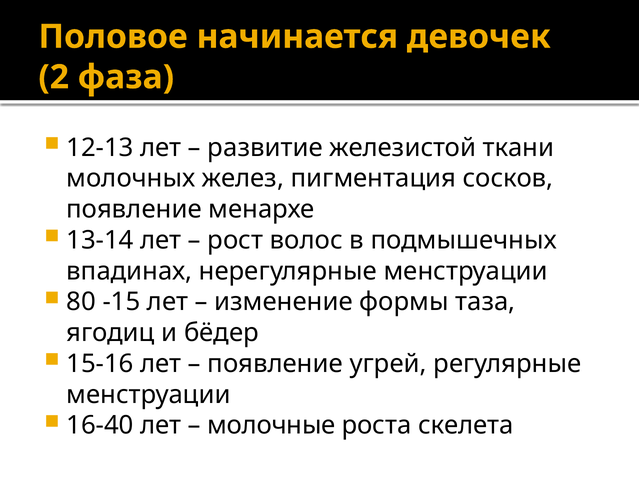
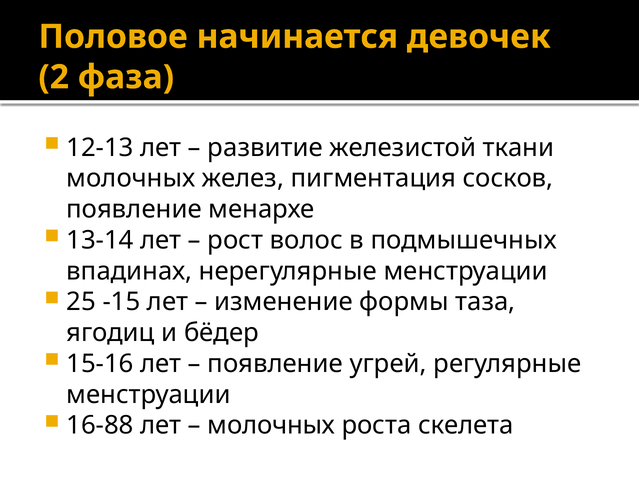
80: 80 -> 25
16-40: 16-40 -> 16-88
молочные at (271, 426): молочные -> молочных
